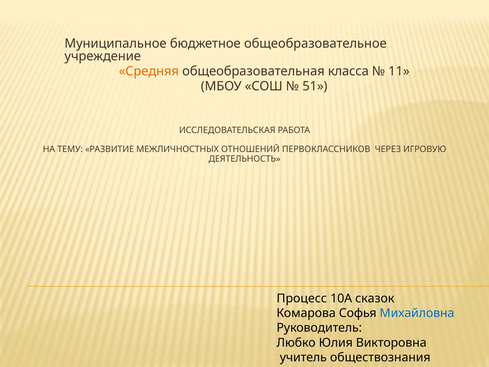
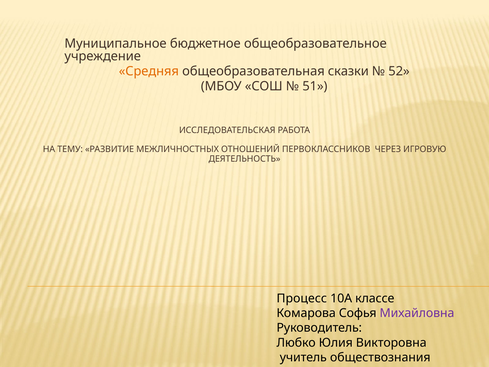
класса: класса -> сказки
11: 11 -> 52
сказок: сказок -> классе
Михайловна colour: blue -> purple
